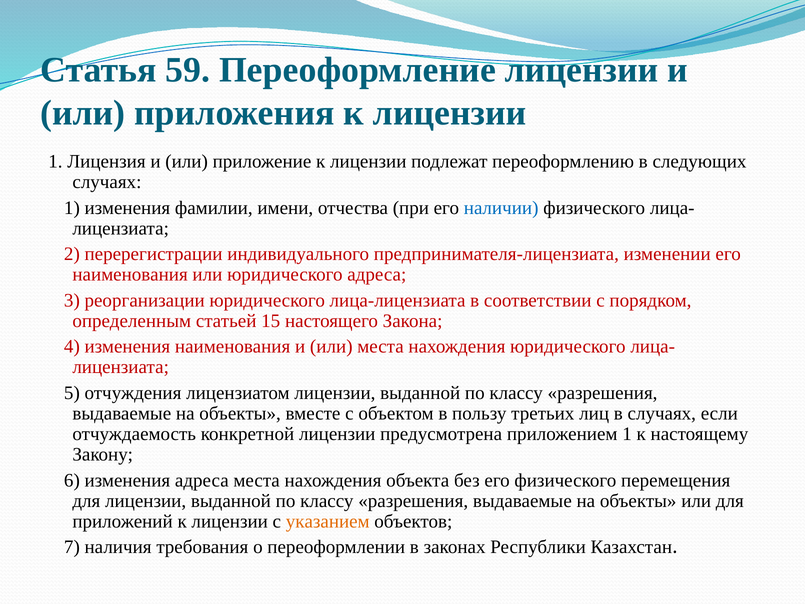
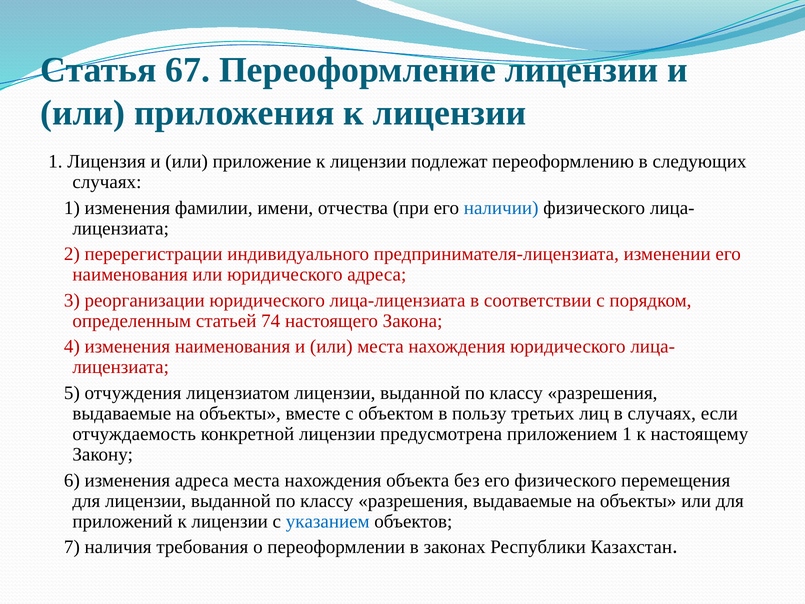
59: 59 -> 67
15: 15 -> 74
указанием colour: orange -> blue
